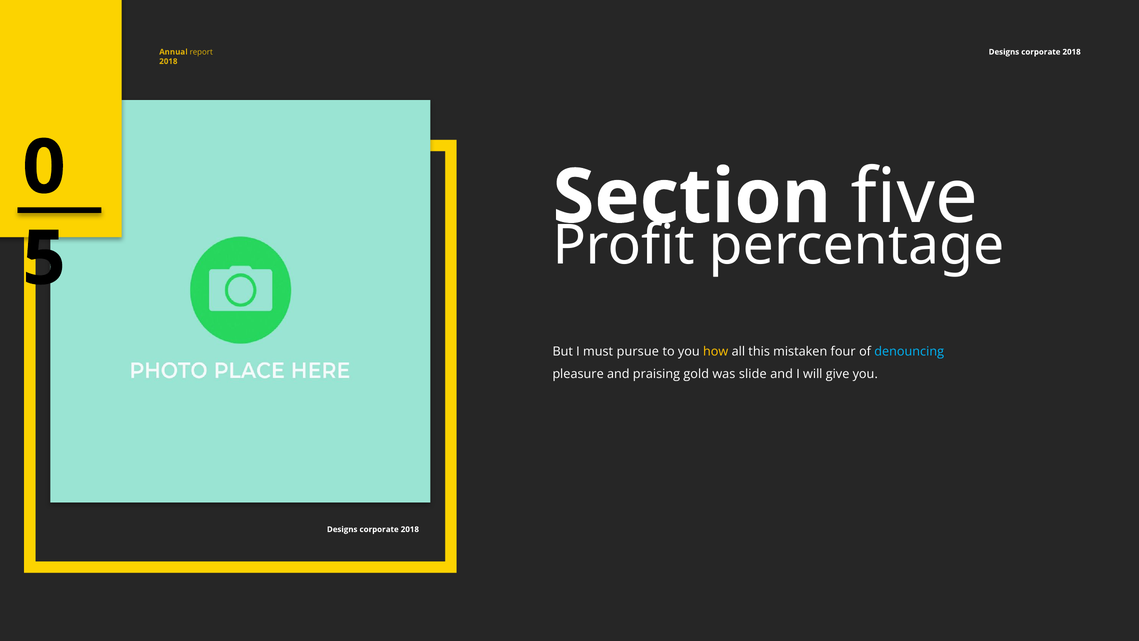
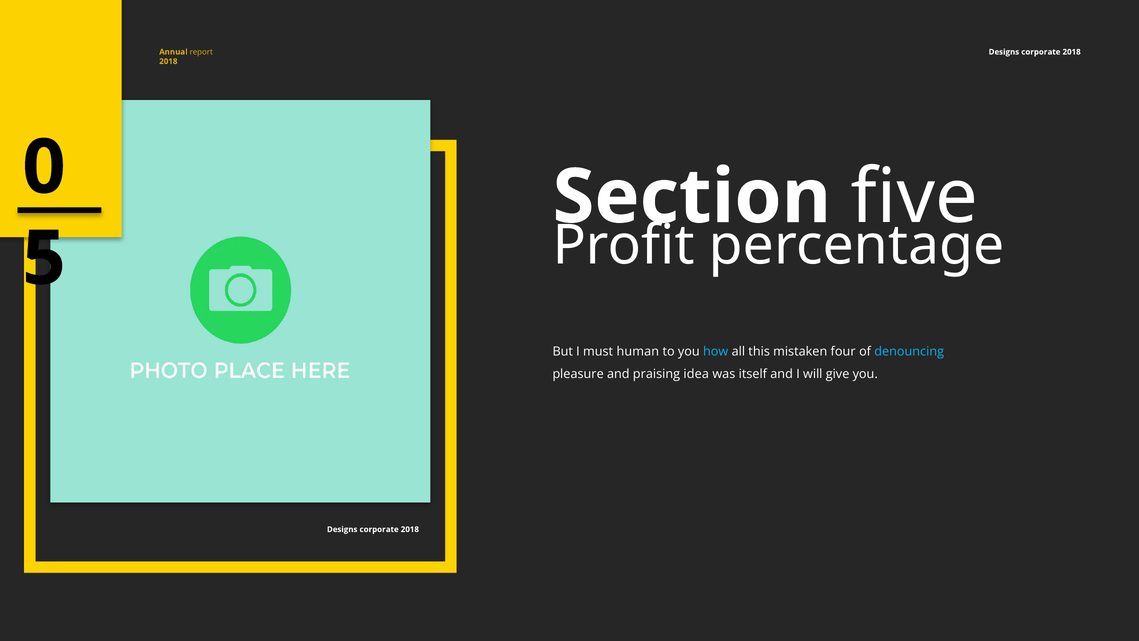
pursue: pursue -> human
how colour: yellow -> light blue
gold: gold -> idea
slide: slide -> itself
